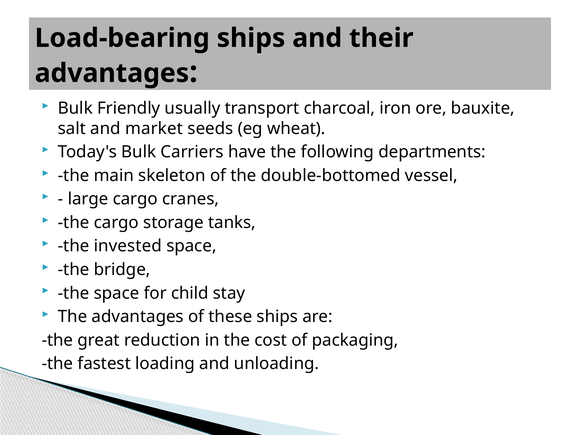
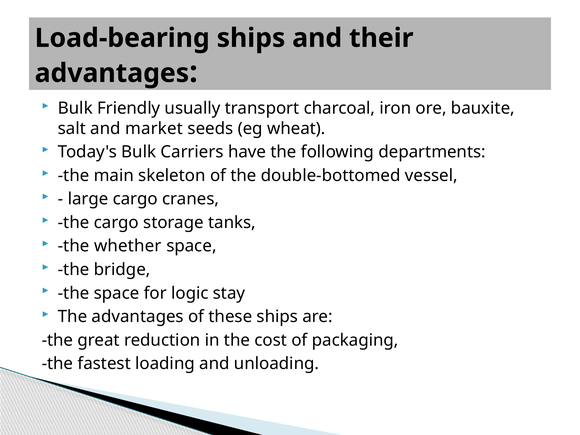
invested: invested -> whether
child: child -> logic
